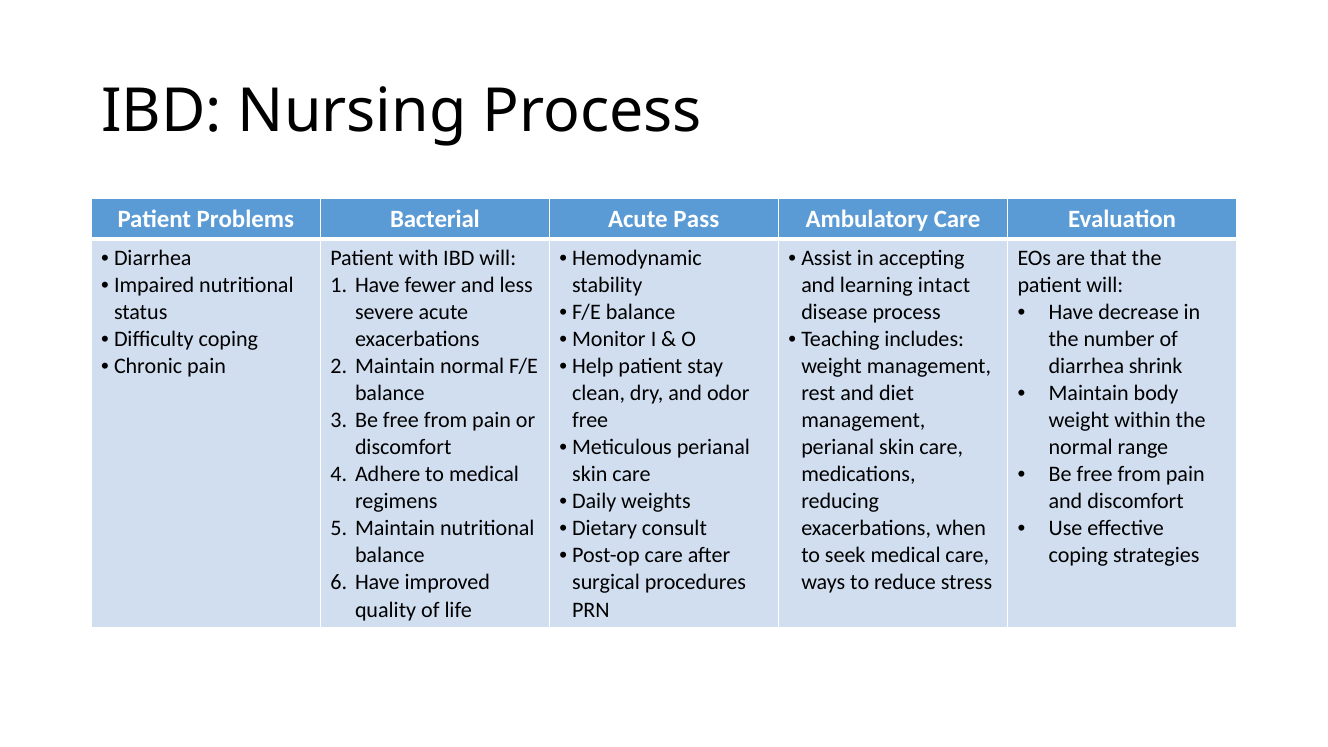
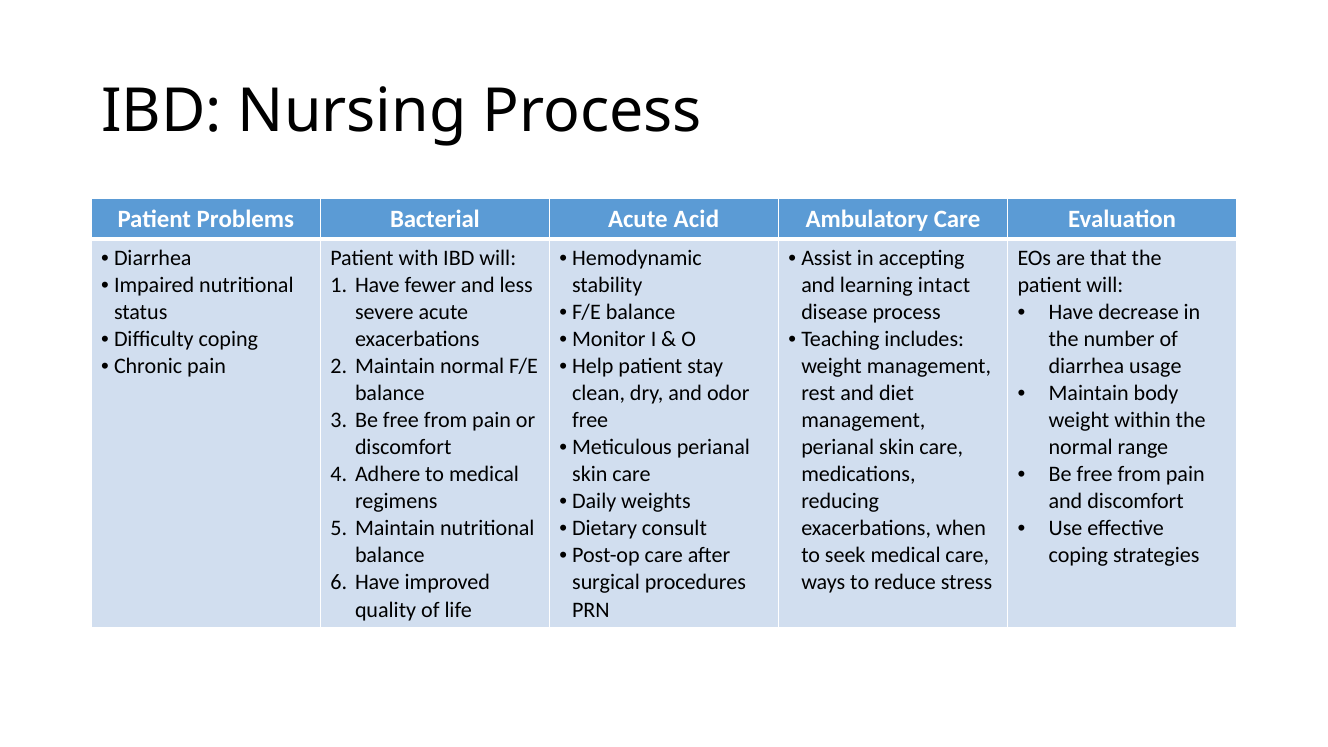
Pass: Pass -> Acid
shrink: shrink -> usage
